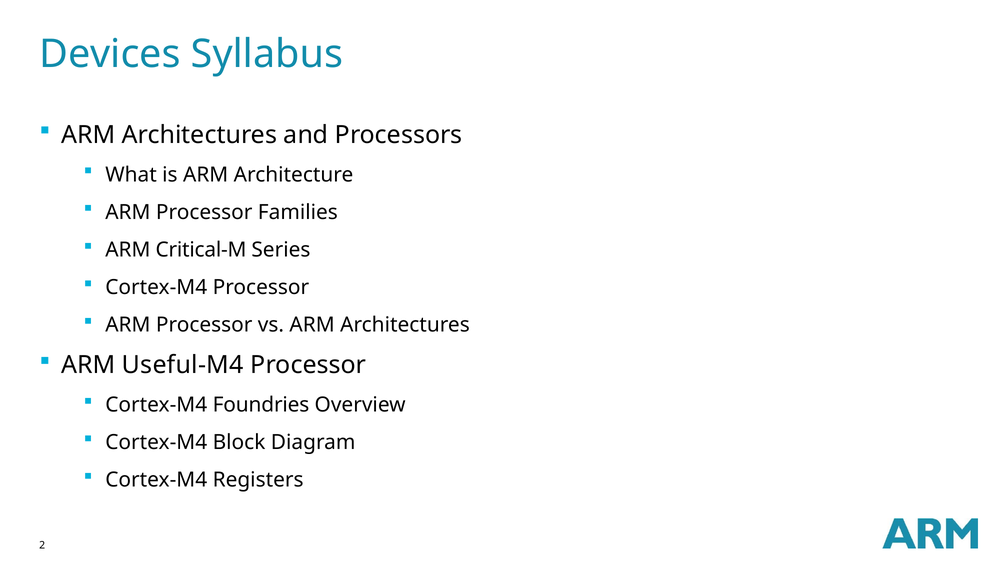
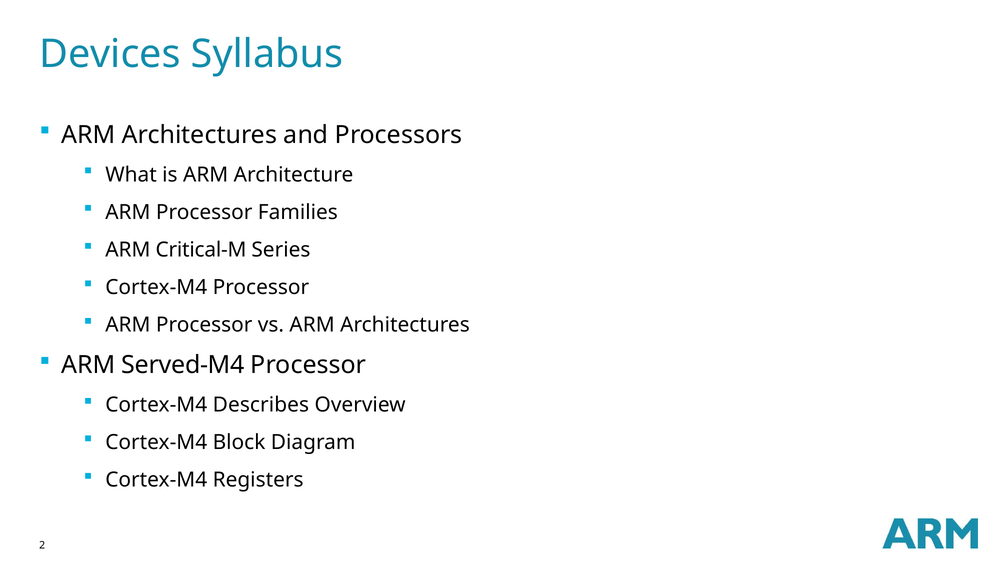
Useful-M4: Useful-M4 -> Served-M4
Foundries: Foundries -> Describes
